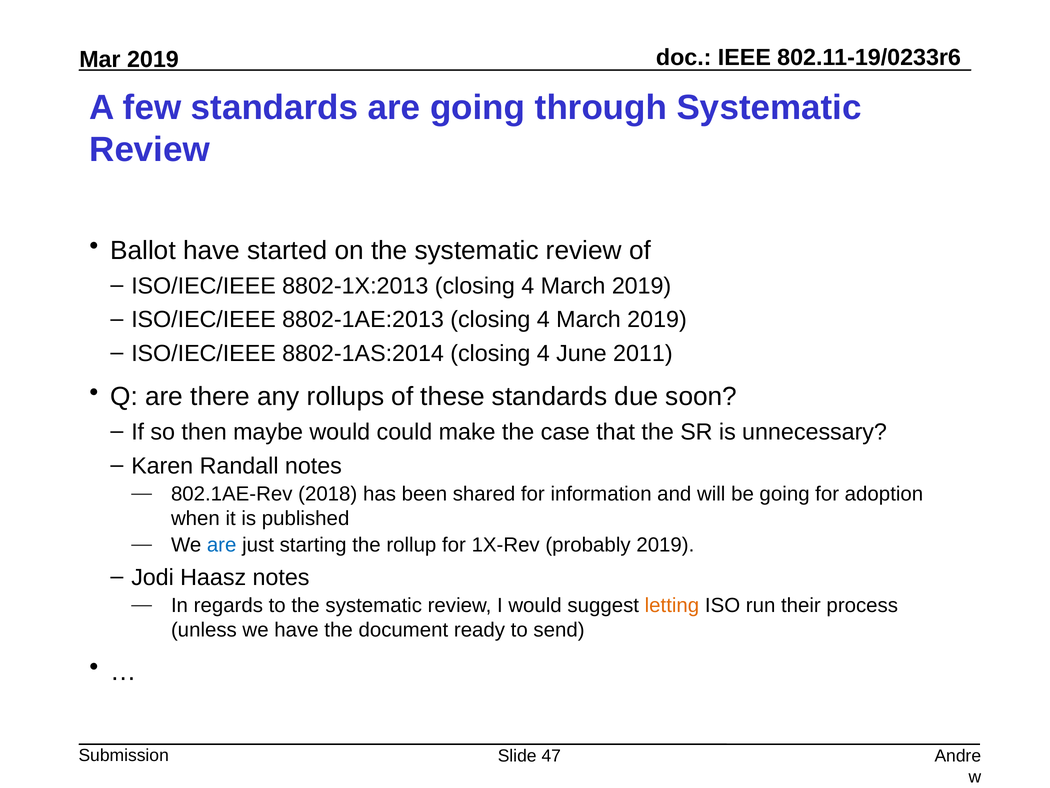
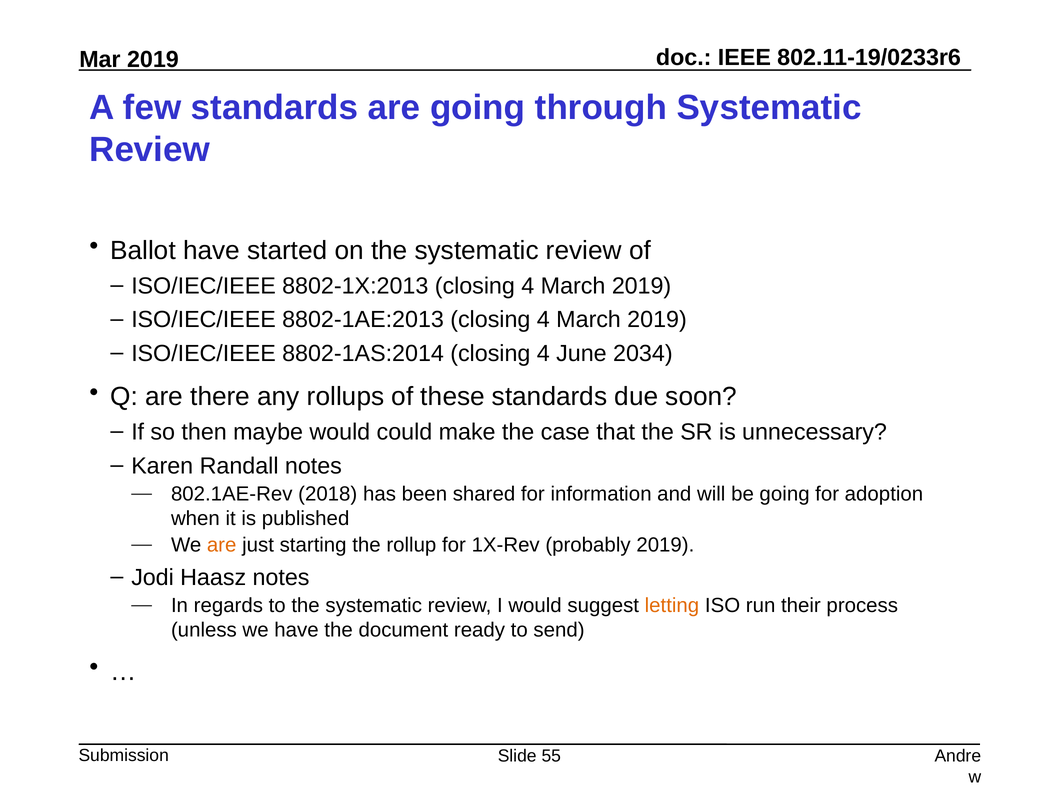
2011: 2011 -> 2034
are at (222, 545) colour: blue -> orange
47: 47 -> 55
